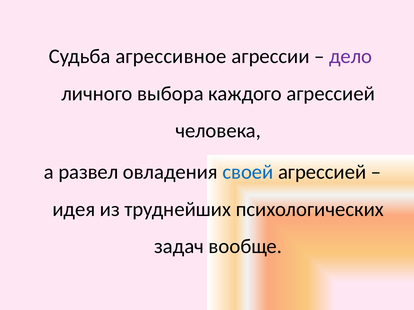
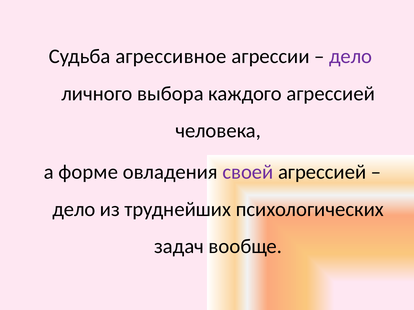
развел: развел -> форме
своей colour: blue -> purple
идея at (74, 210): идея -> дело
